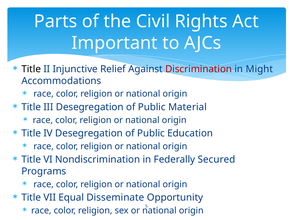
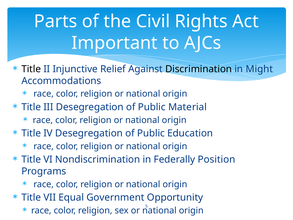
Discrimination colour: red -> black
Secured: Secured -> Position
Disseminate: Disseminate -> Government
